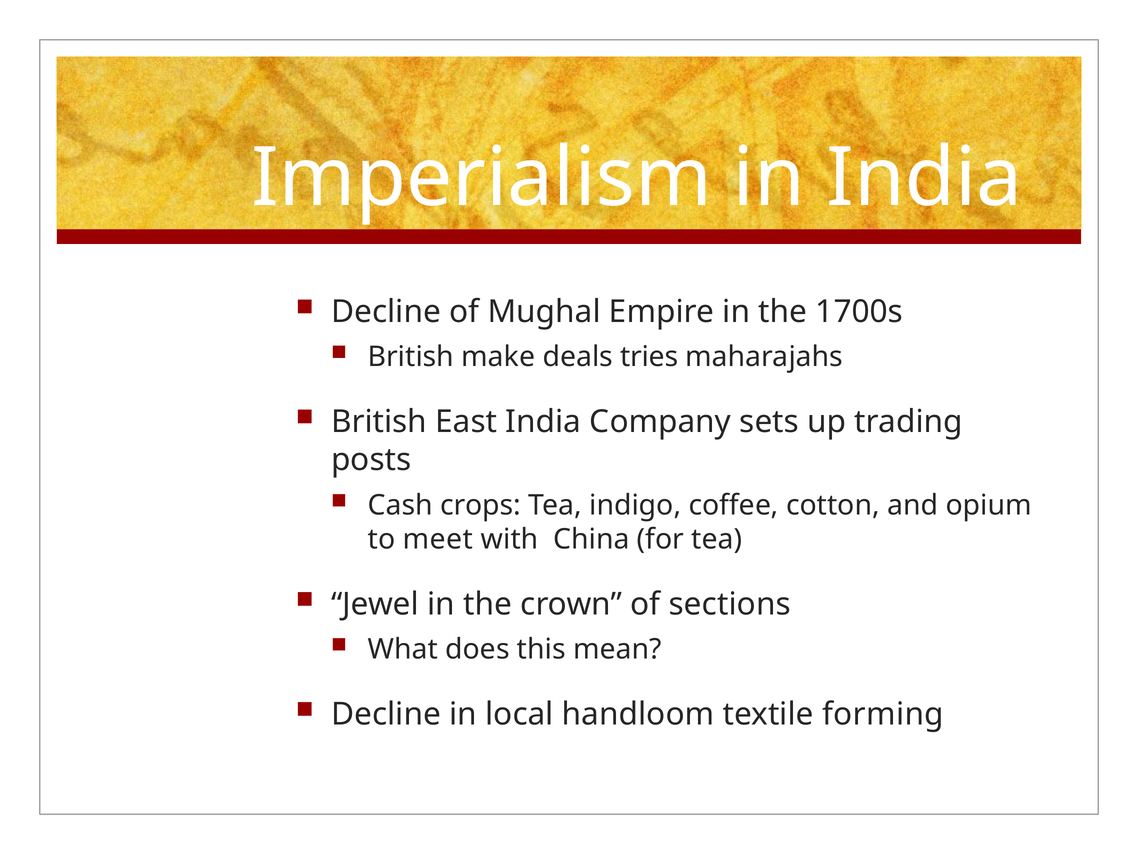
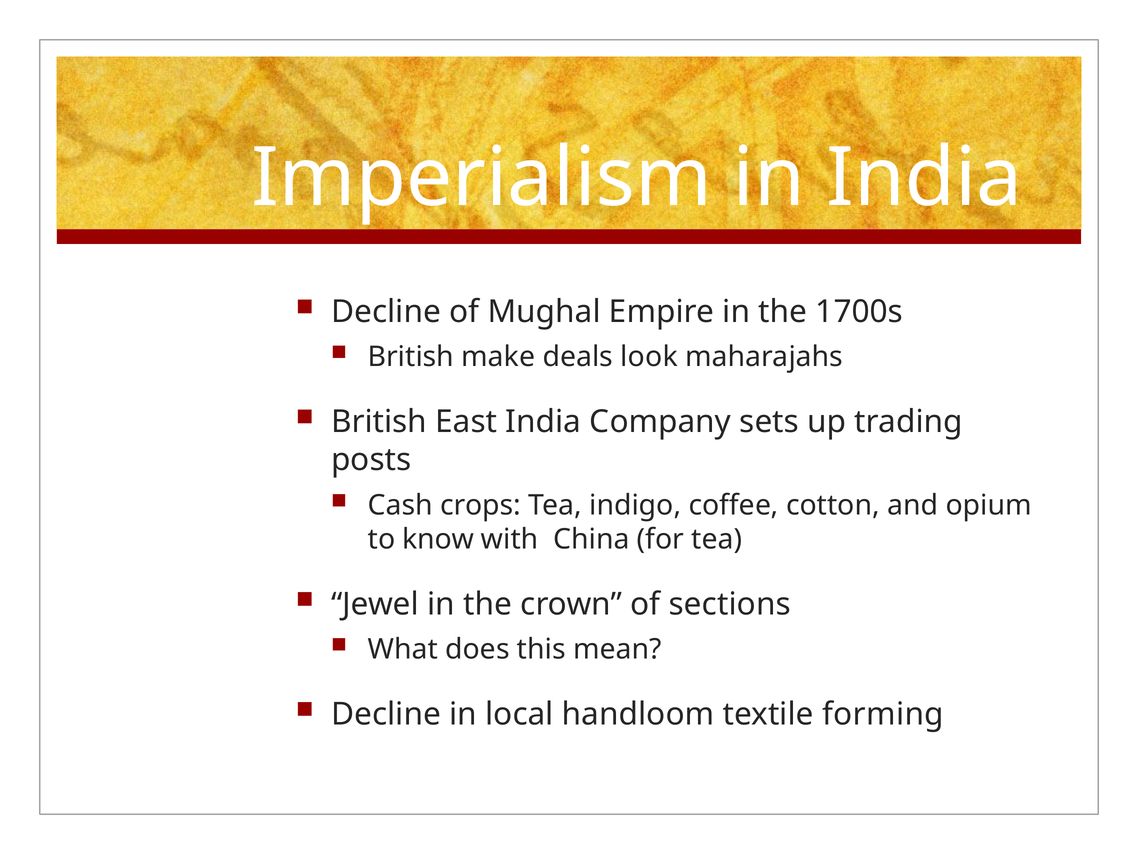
tries: tries -> look
meet: meet -> know
